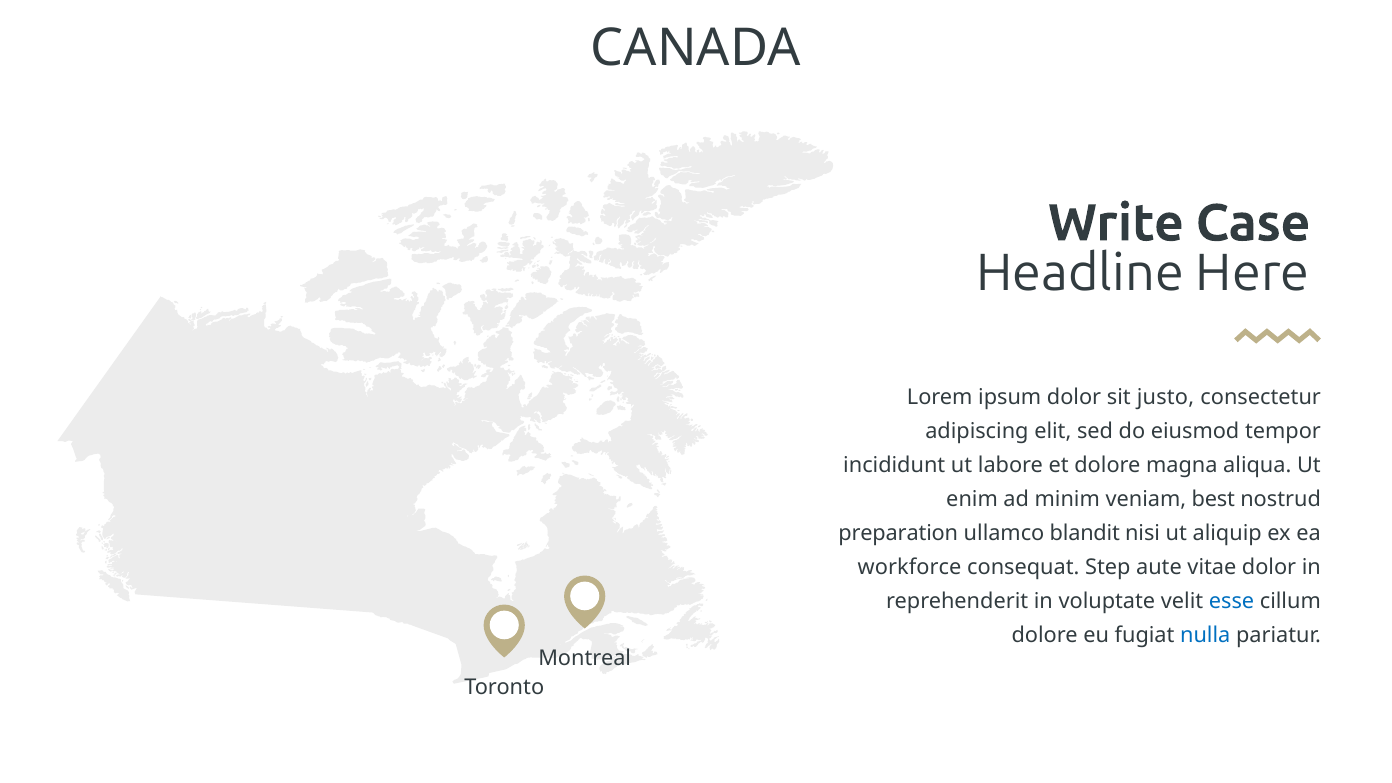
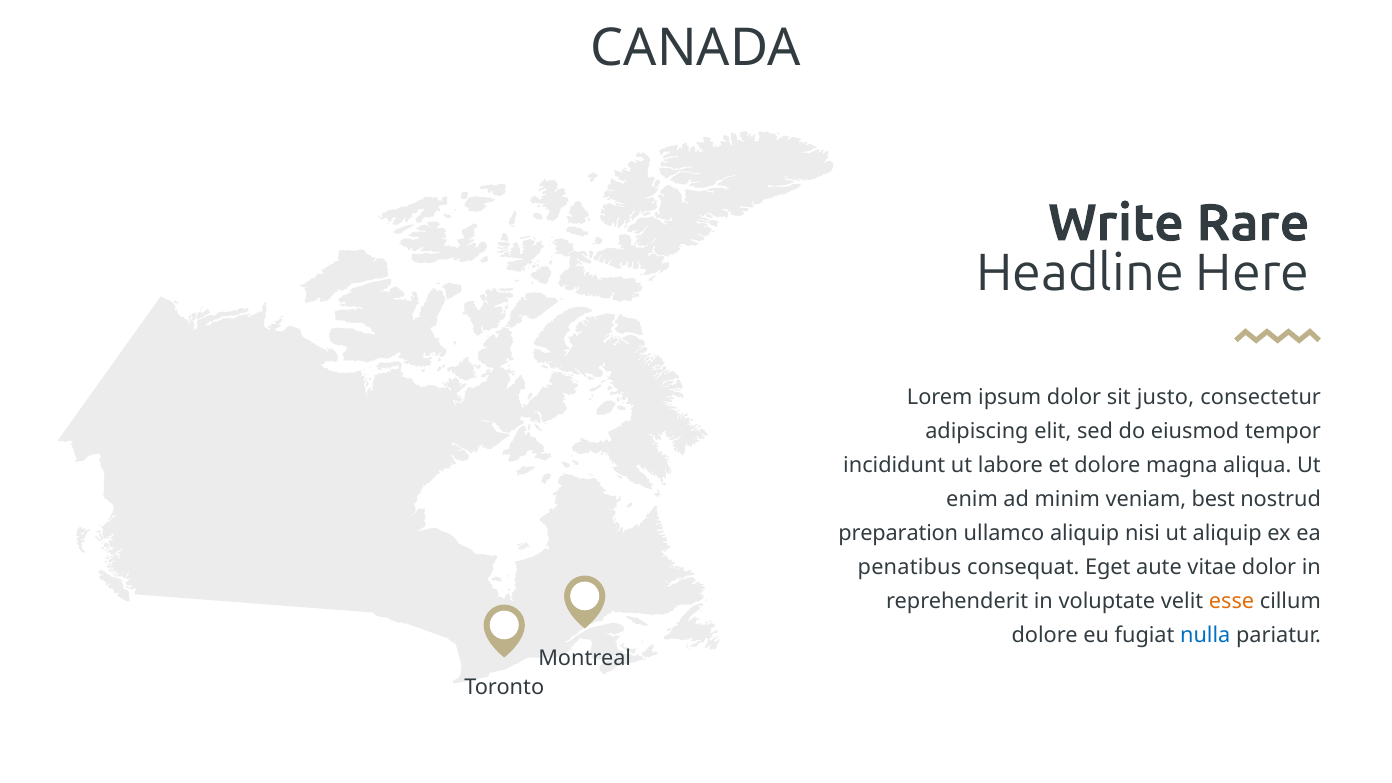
Case: Case -> Rare
ullamco blandit: blandit -> aliquip
workforce: workforce -> penatibus
Step: Step -> Eget
esse colour: blue -> orange
